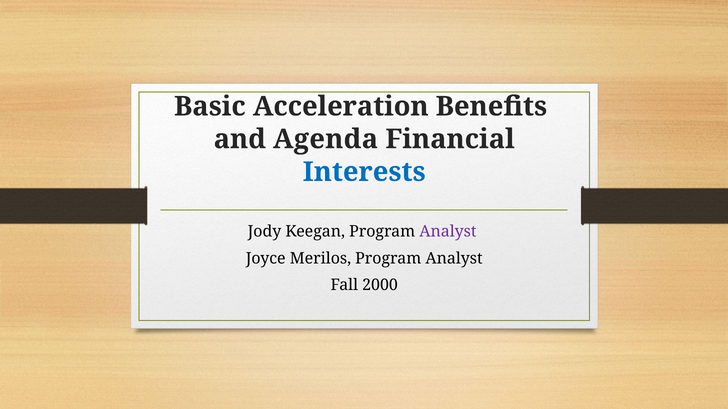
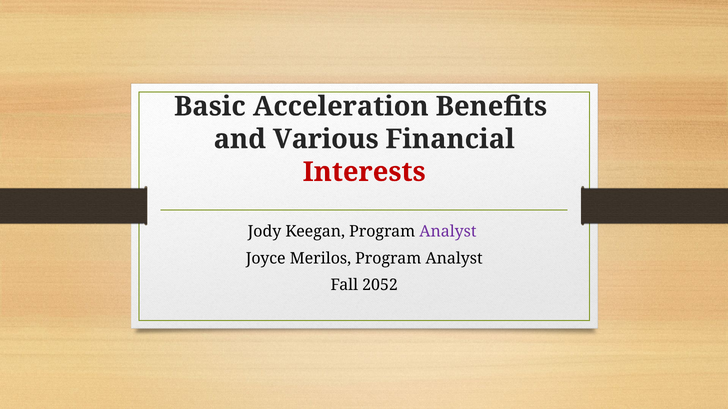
Agenda: Agenda -> Various
Interests colour: blue -> red
2000: 2000 -> 2052
